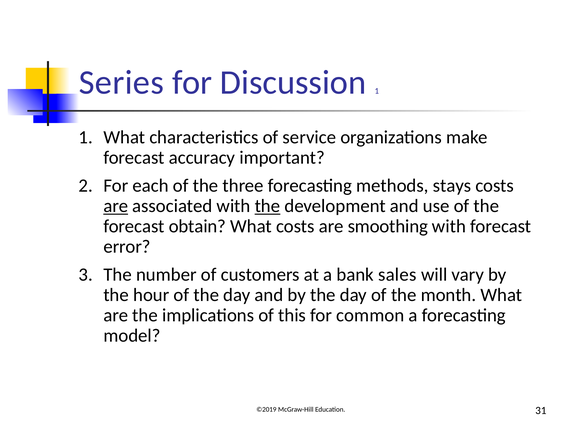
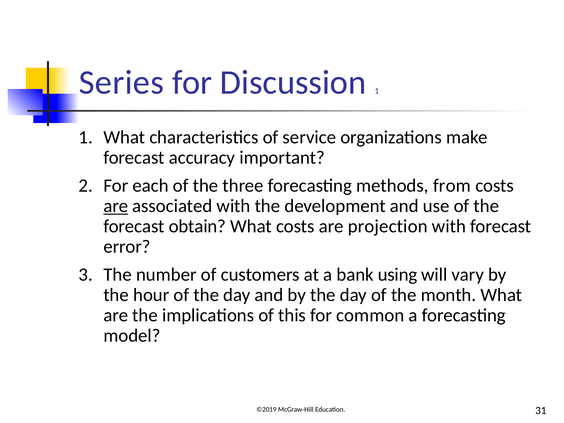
stays: stays -> from
the at (267, 206) underline: present -> none
smoothing: smoothing -> projection
sales: sales -> using
